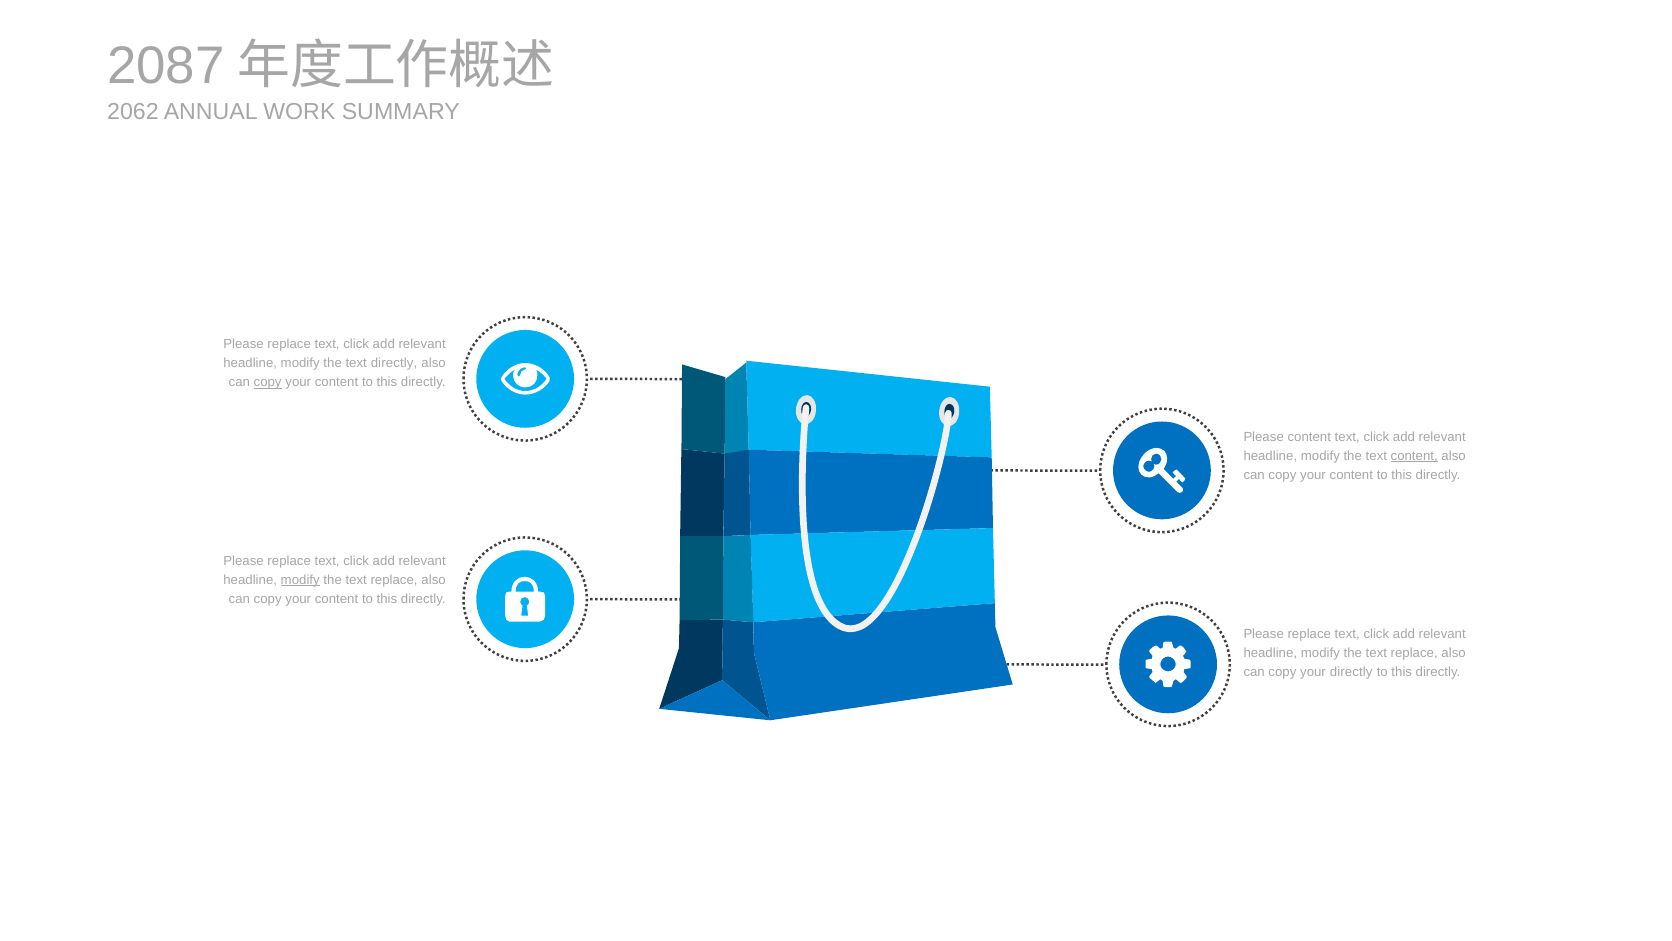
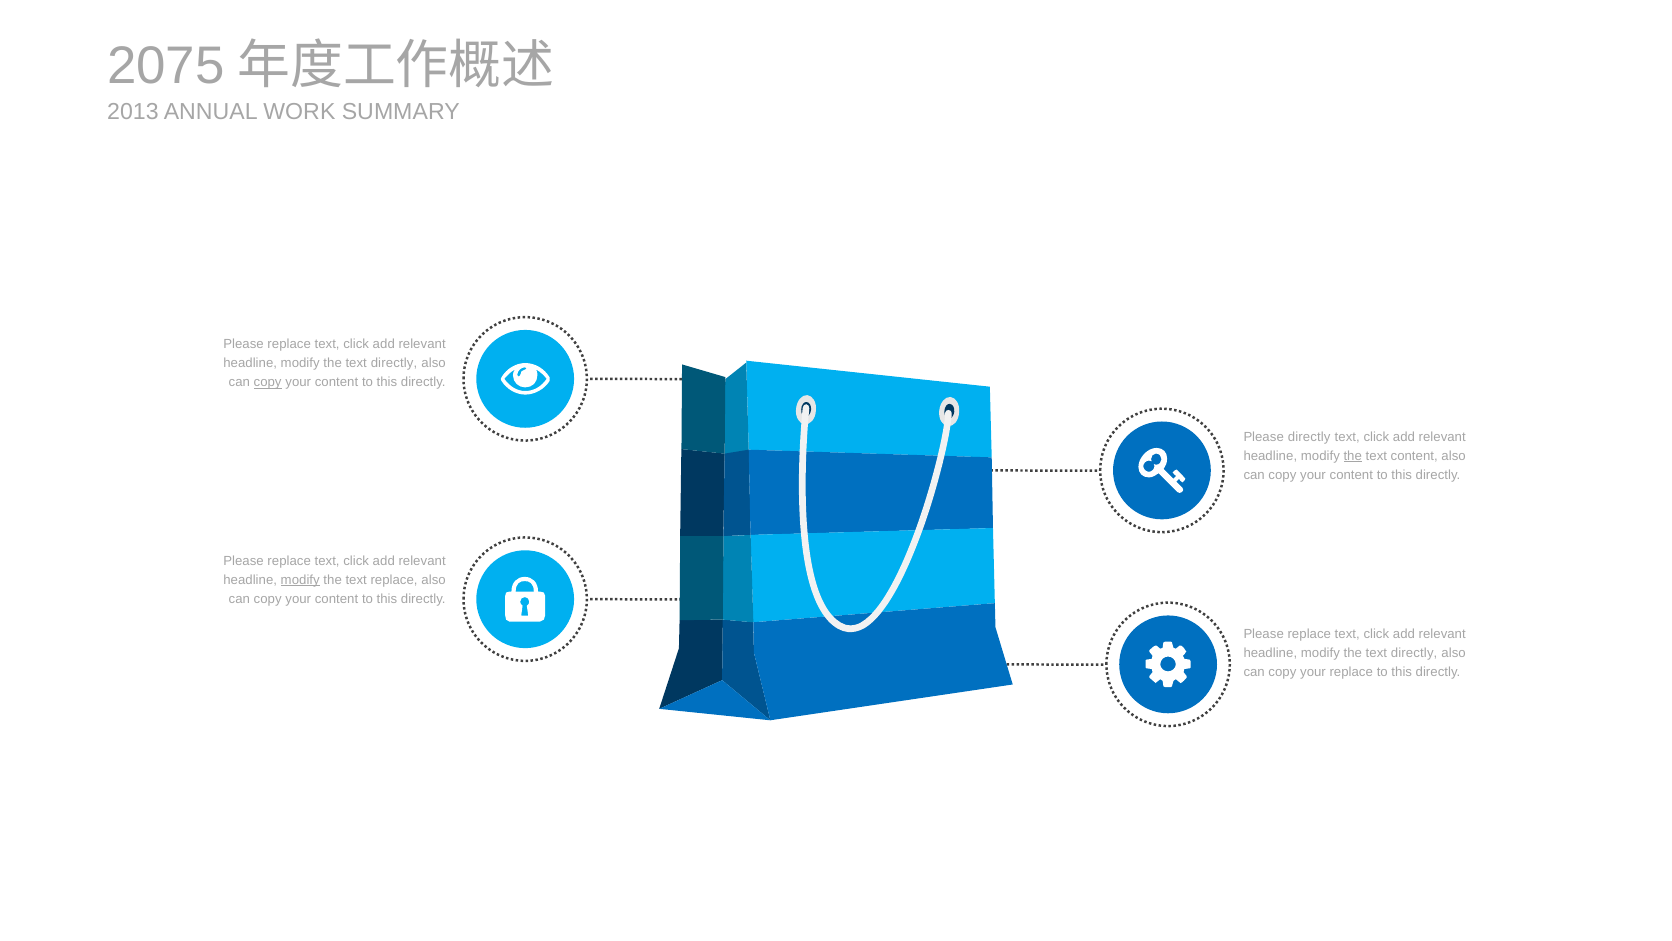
2087: 2087 -> 2075
2062: 2062 -> 2013
Please content: content -> directly
the at (1353, 456) underline: none -> present
content at (1414, 456) underline: present -> none
replace at (1414, 652): replace -> directly
your directly: directly -> replace
